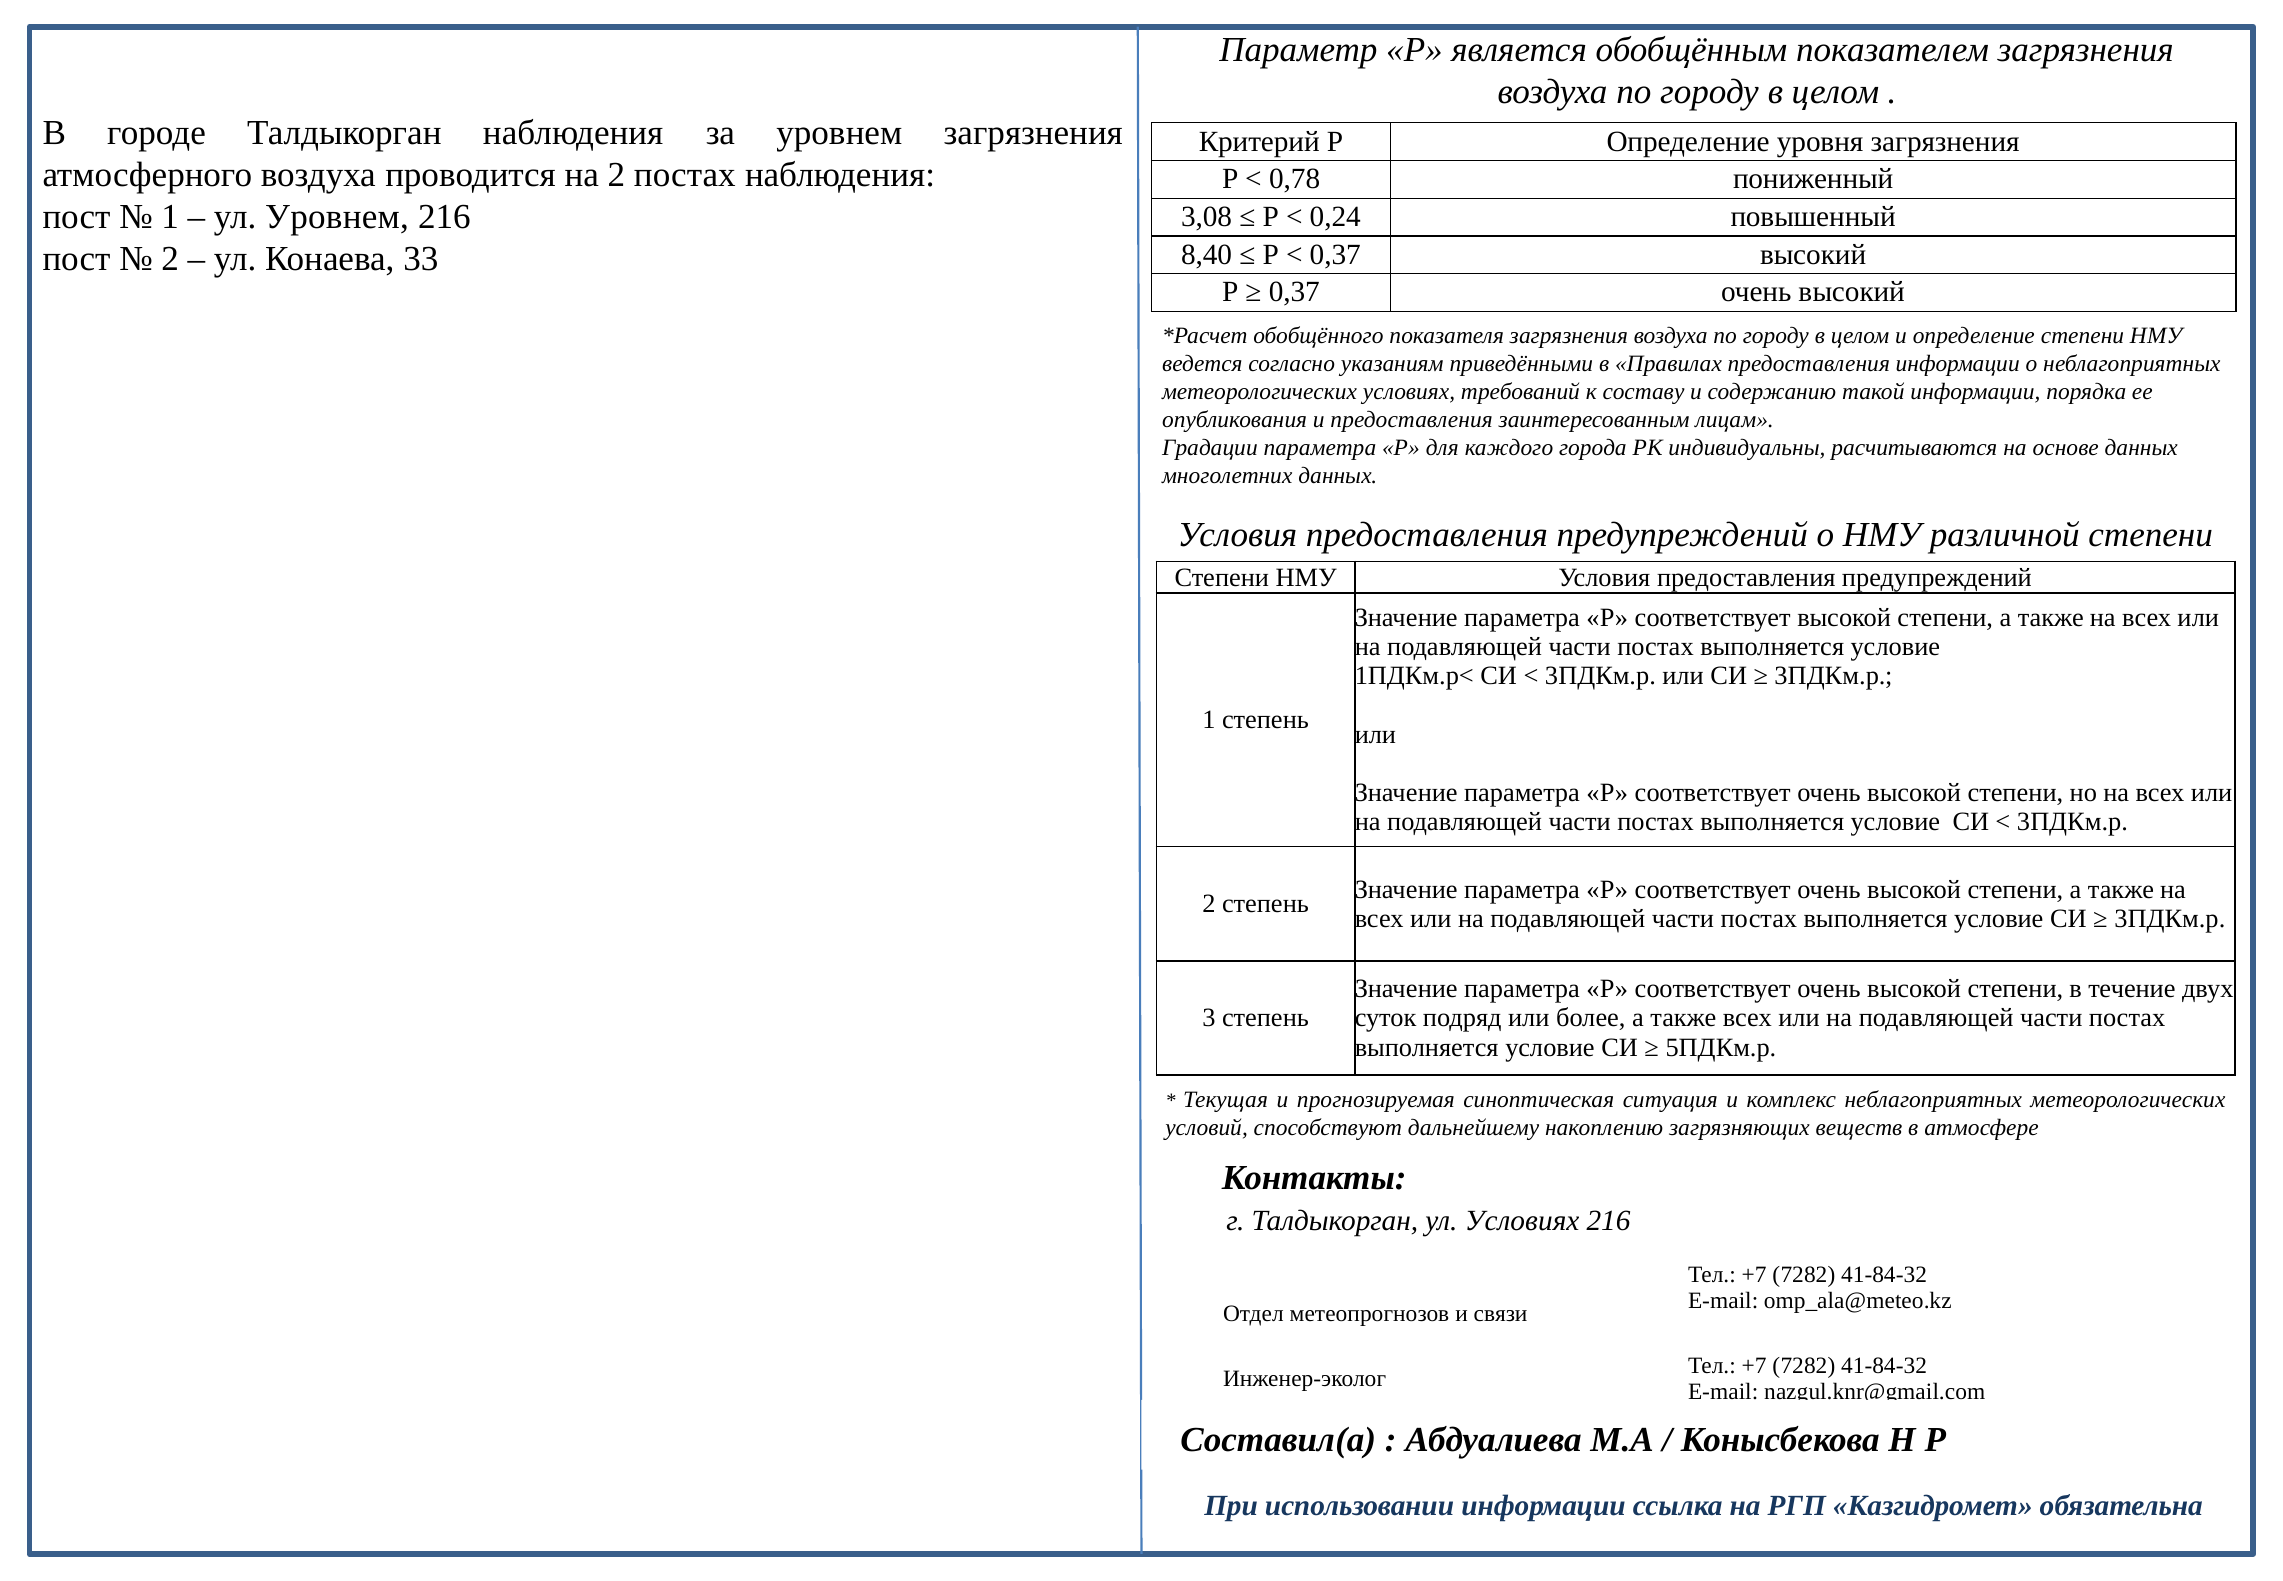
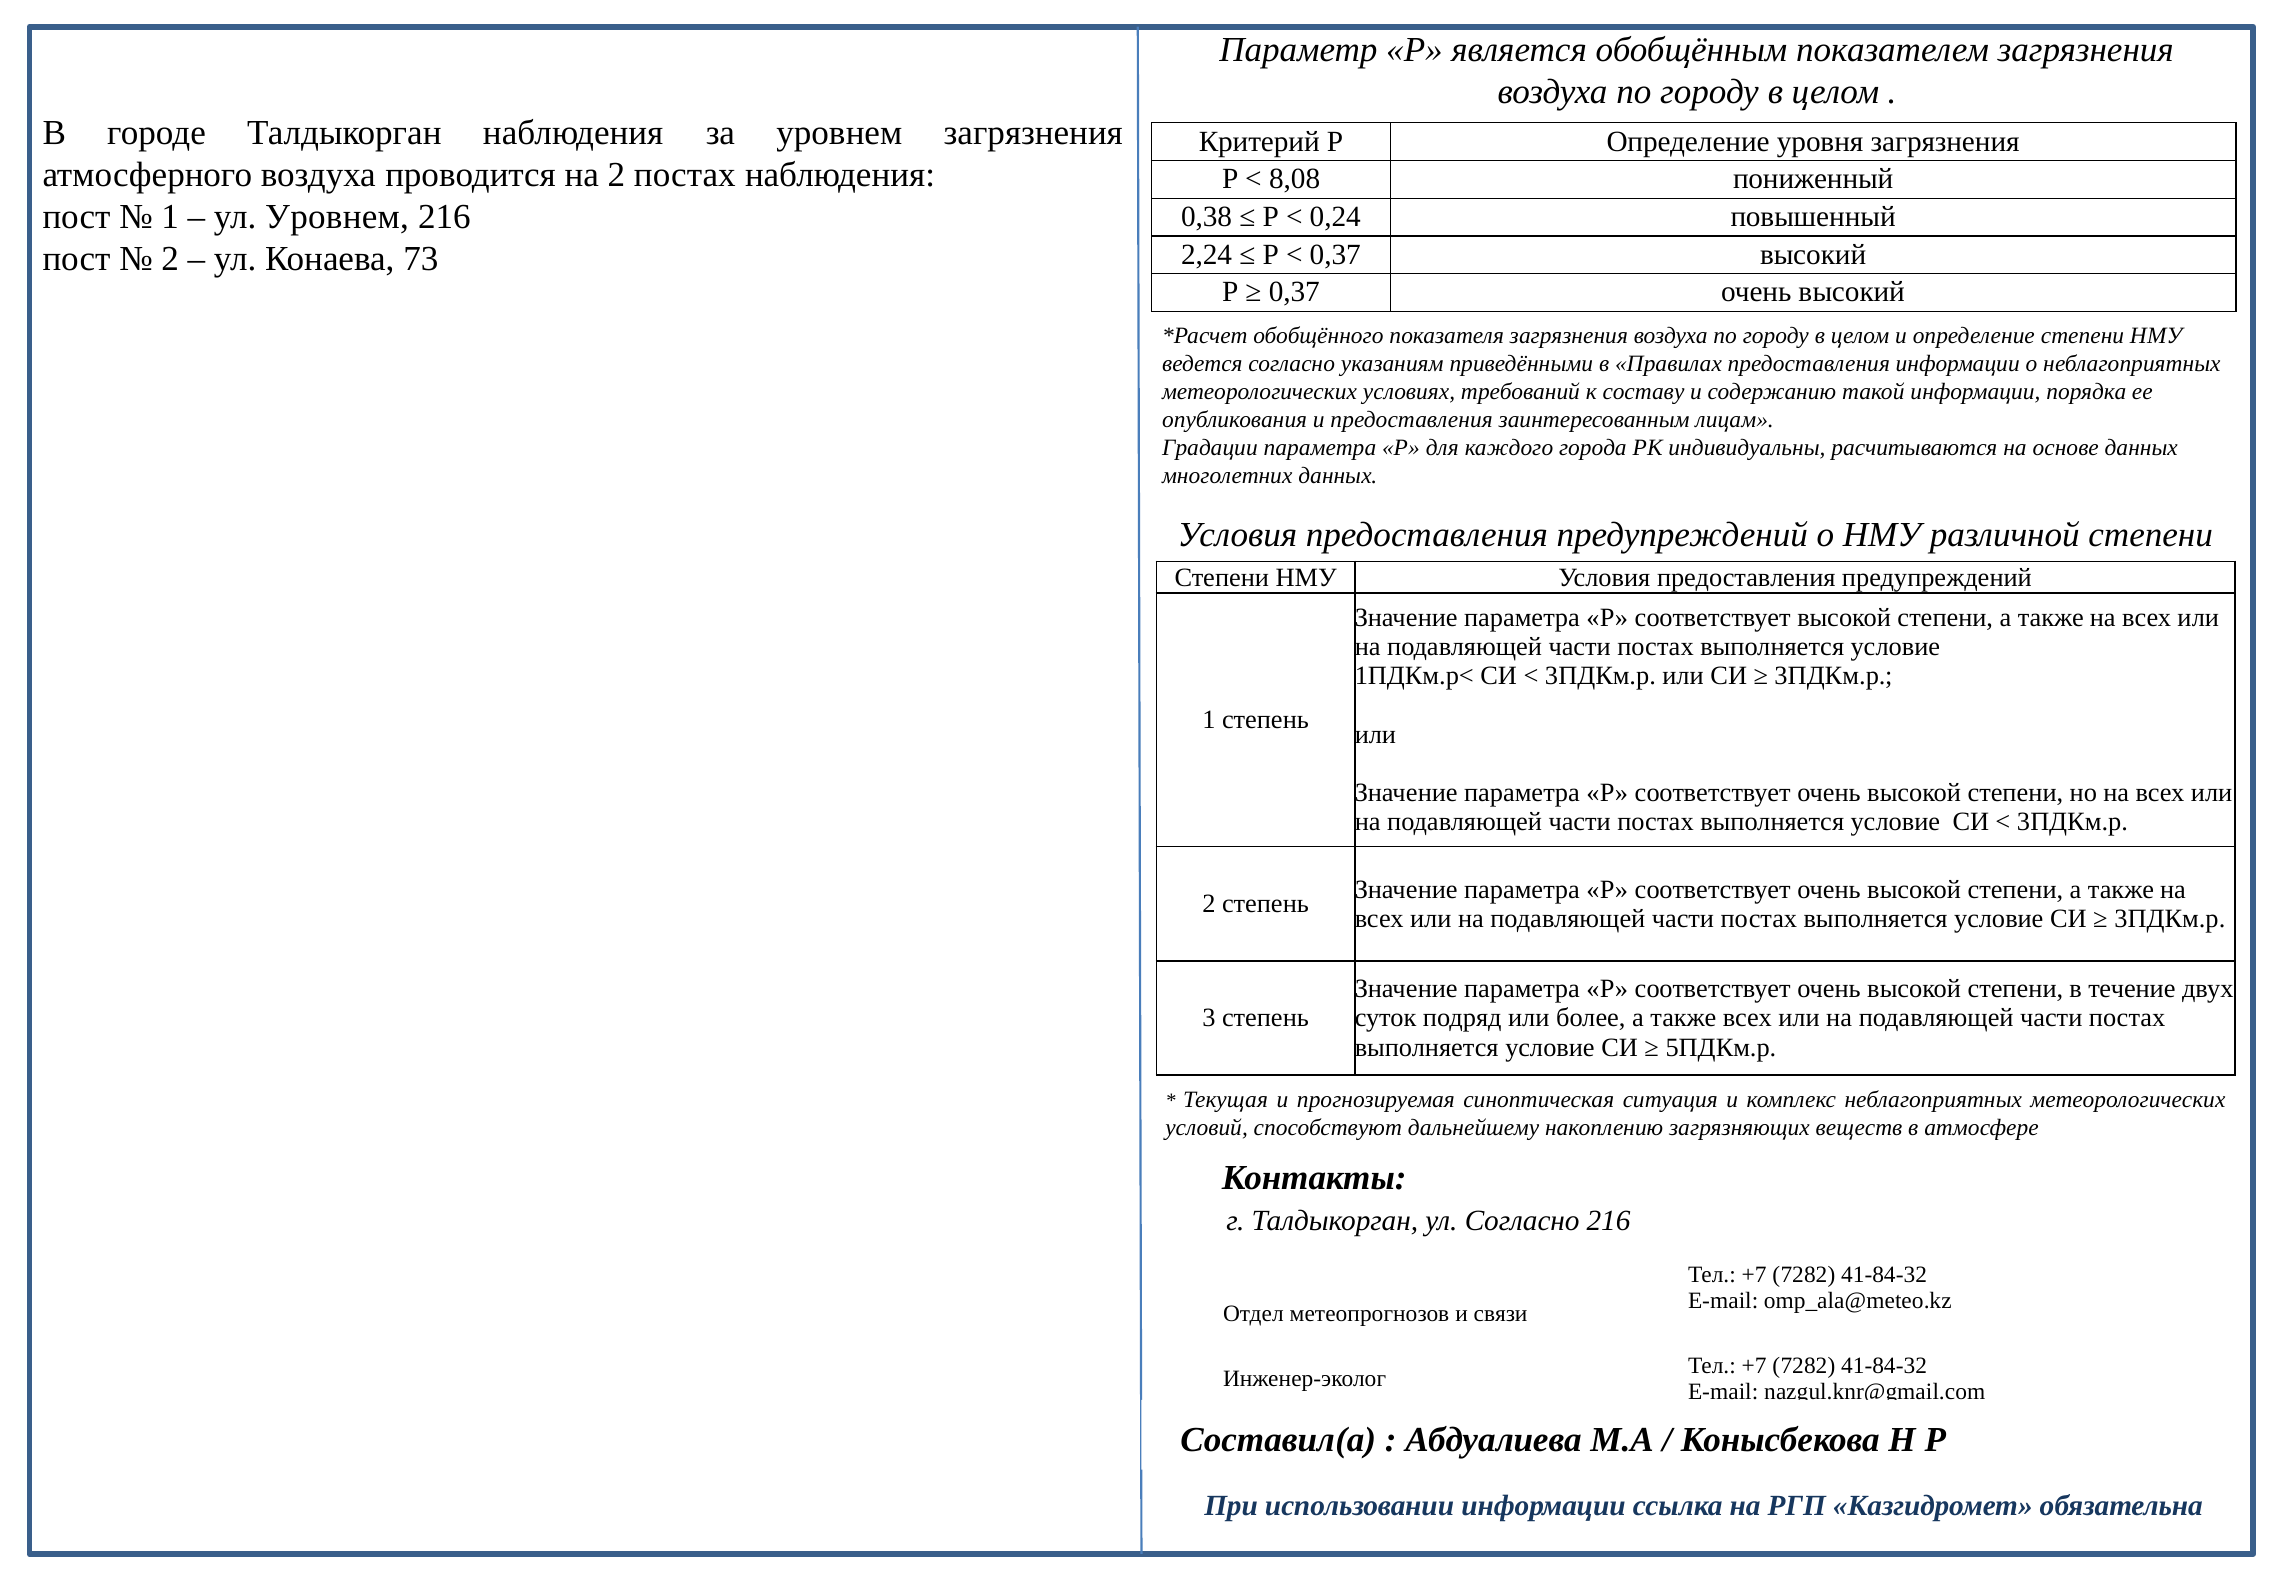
0,78: 0,78 -> 8,08
3,08: 3,08 -> 0,38
8,40: 8,40 -> 2,24
33: 33 -> 73
ул Условиях: Условиях -> Согласно
